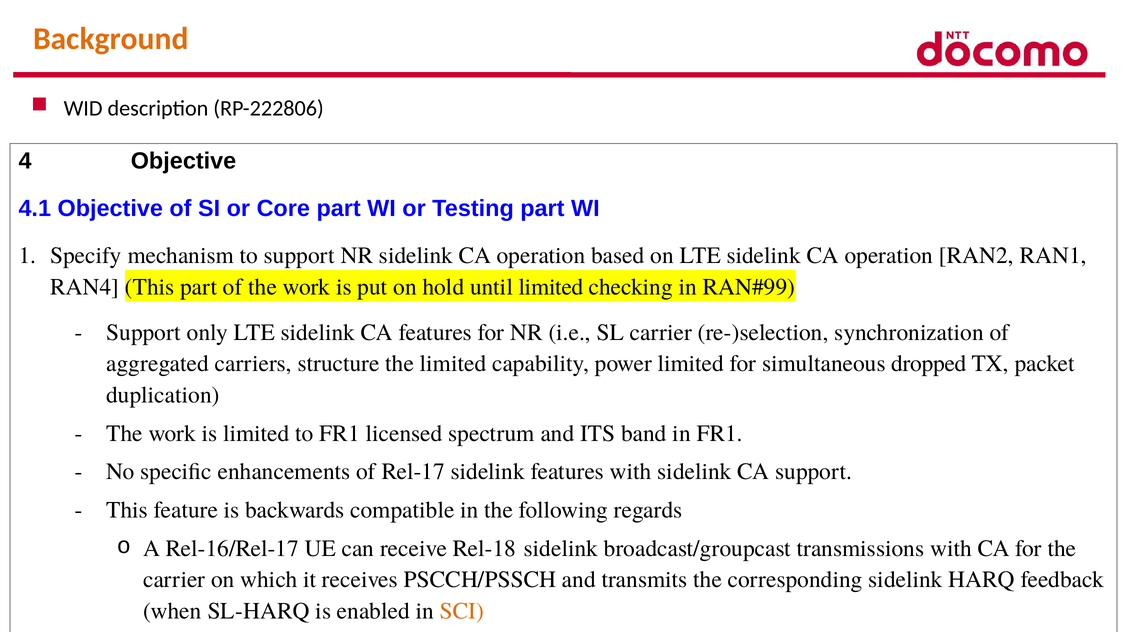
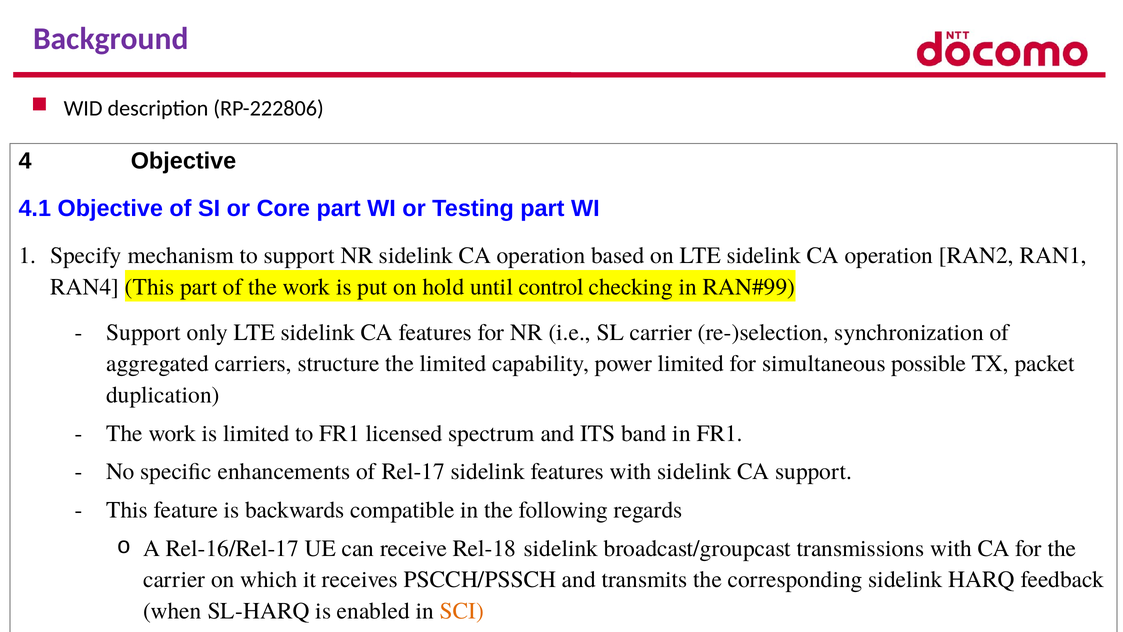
Background colour: orange -> purple
until limited: limited -> control
dropped: dropped -> possible
